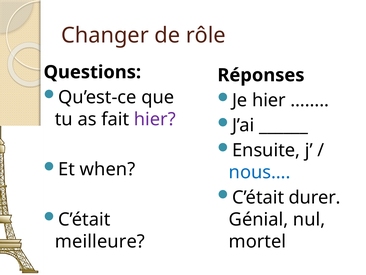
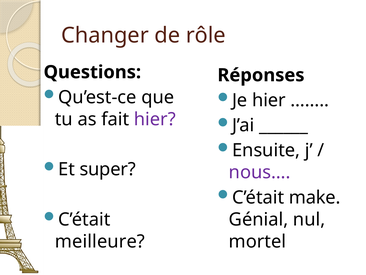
when: when -> super
nous… colour: blue -> purple
durer: durer -> make
